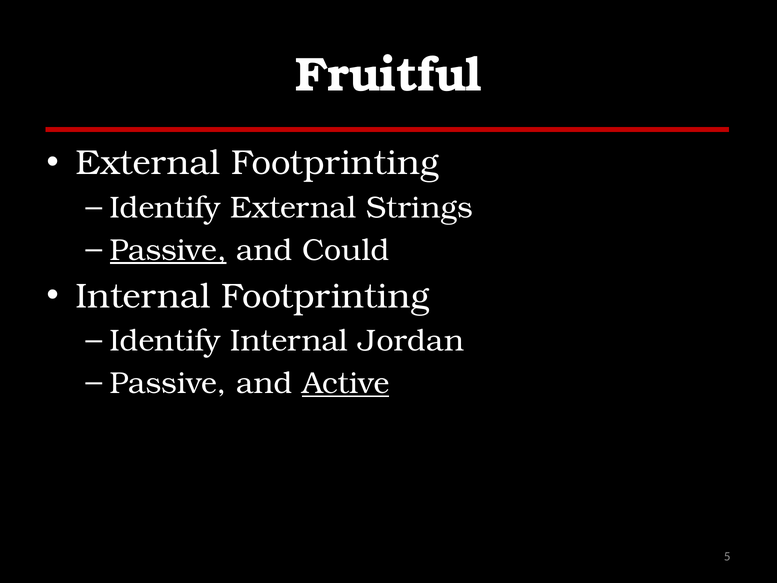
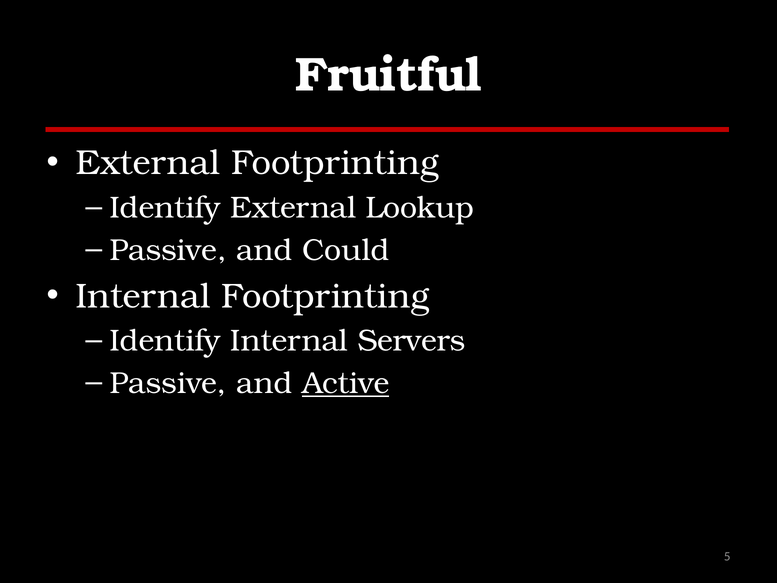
Strings: Strings -> Lookup
Passive at (168, 250) underline: present -> none
Jordan: Jordan -> Servers
